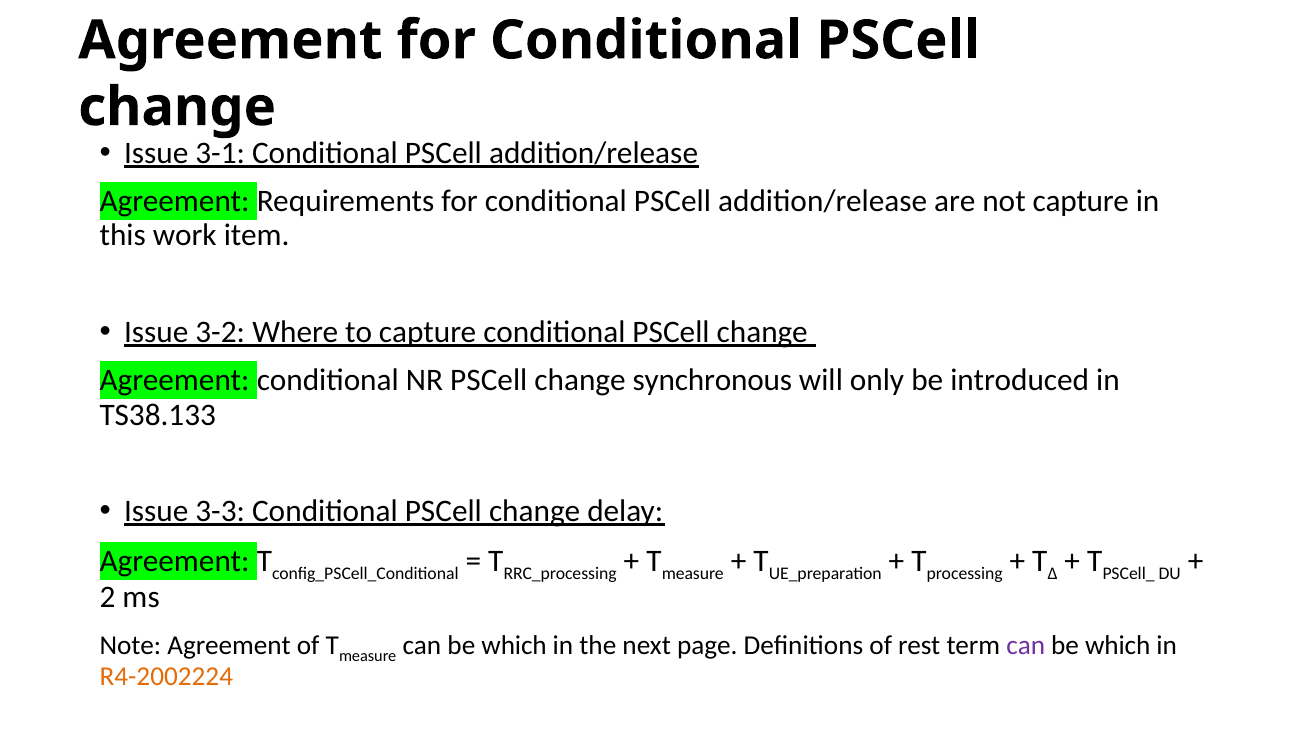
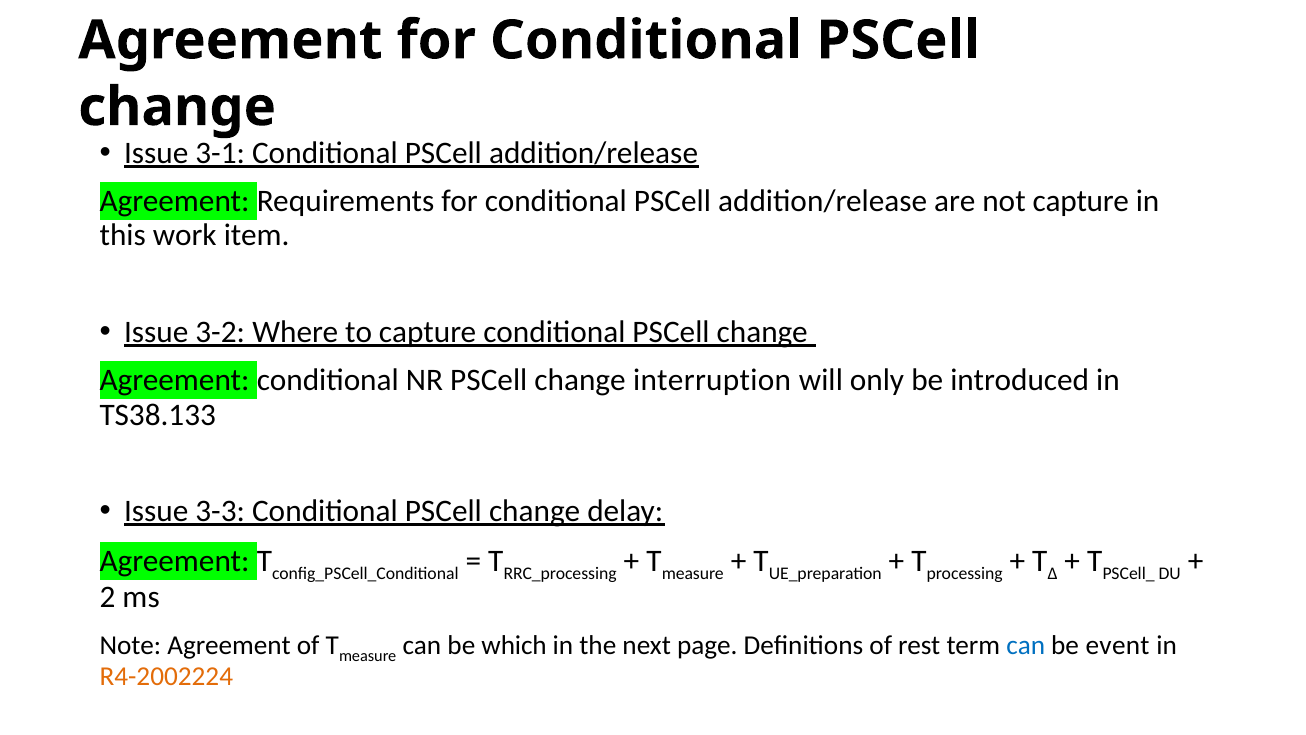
synchronous: synchronous -> interruption
can at (1026, 645) colour: purple -> blue
which at (1118, 645): which -> event
